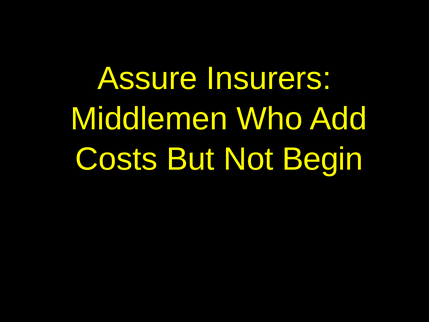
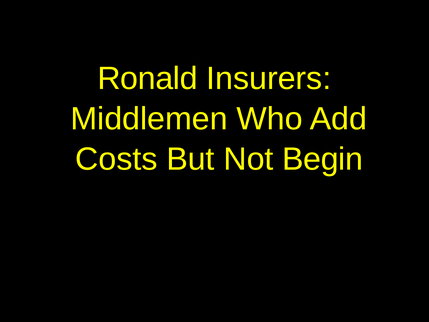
Assure: Assure -> Ronald
